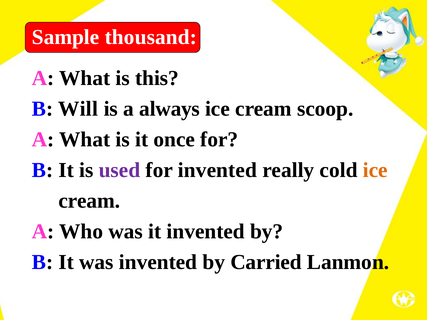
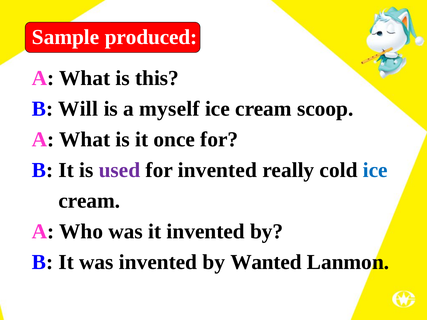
thousand: thousand -> produced
always: always -> myself
ice at (375, 170) colour: orange -> blue
Carried: Carried -> Wanted
